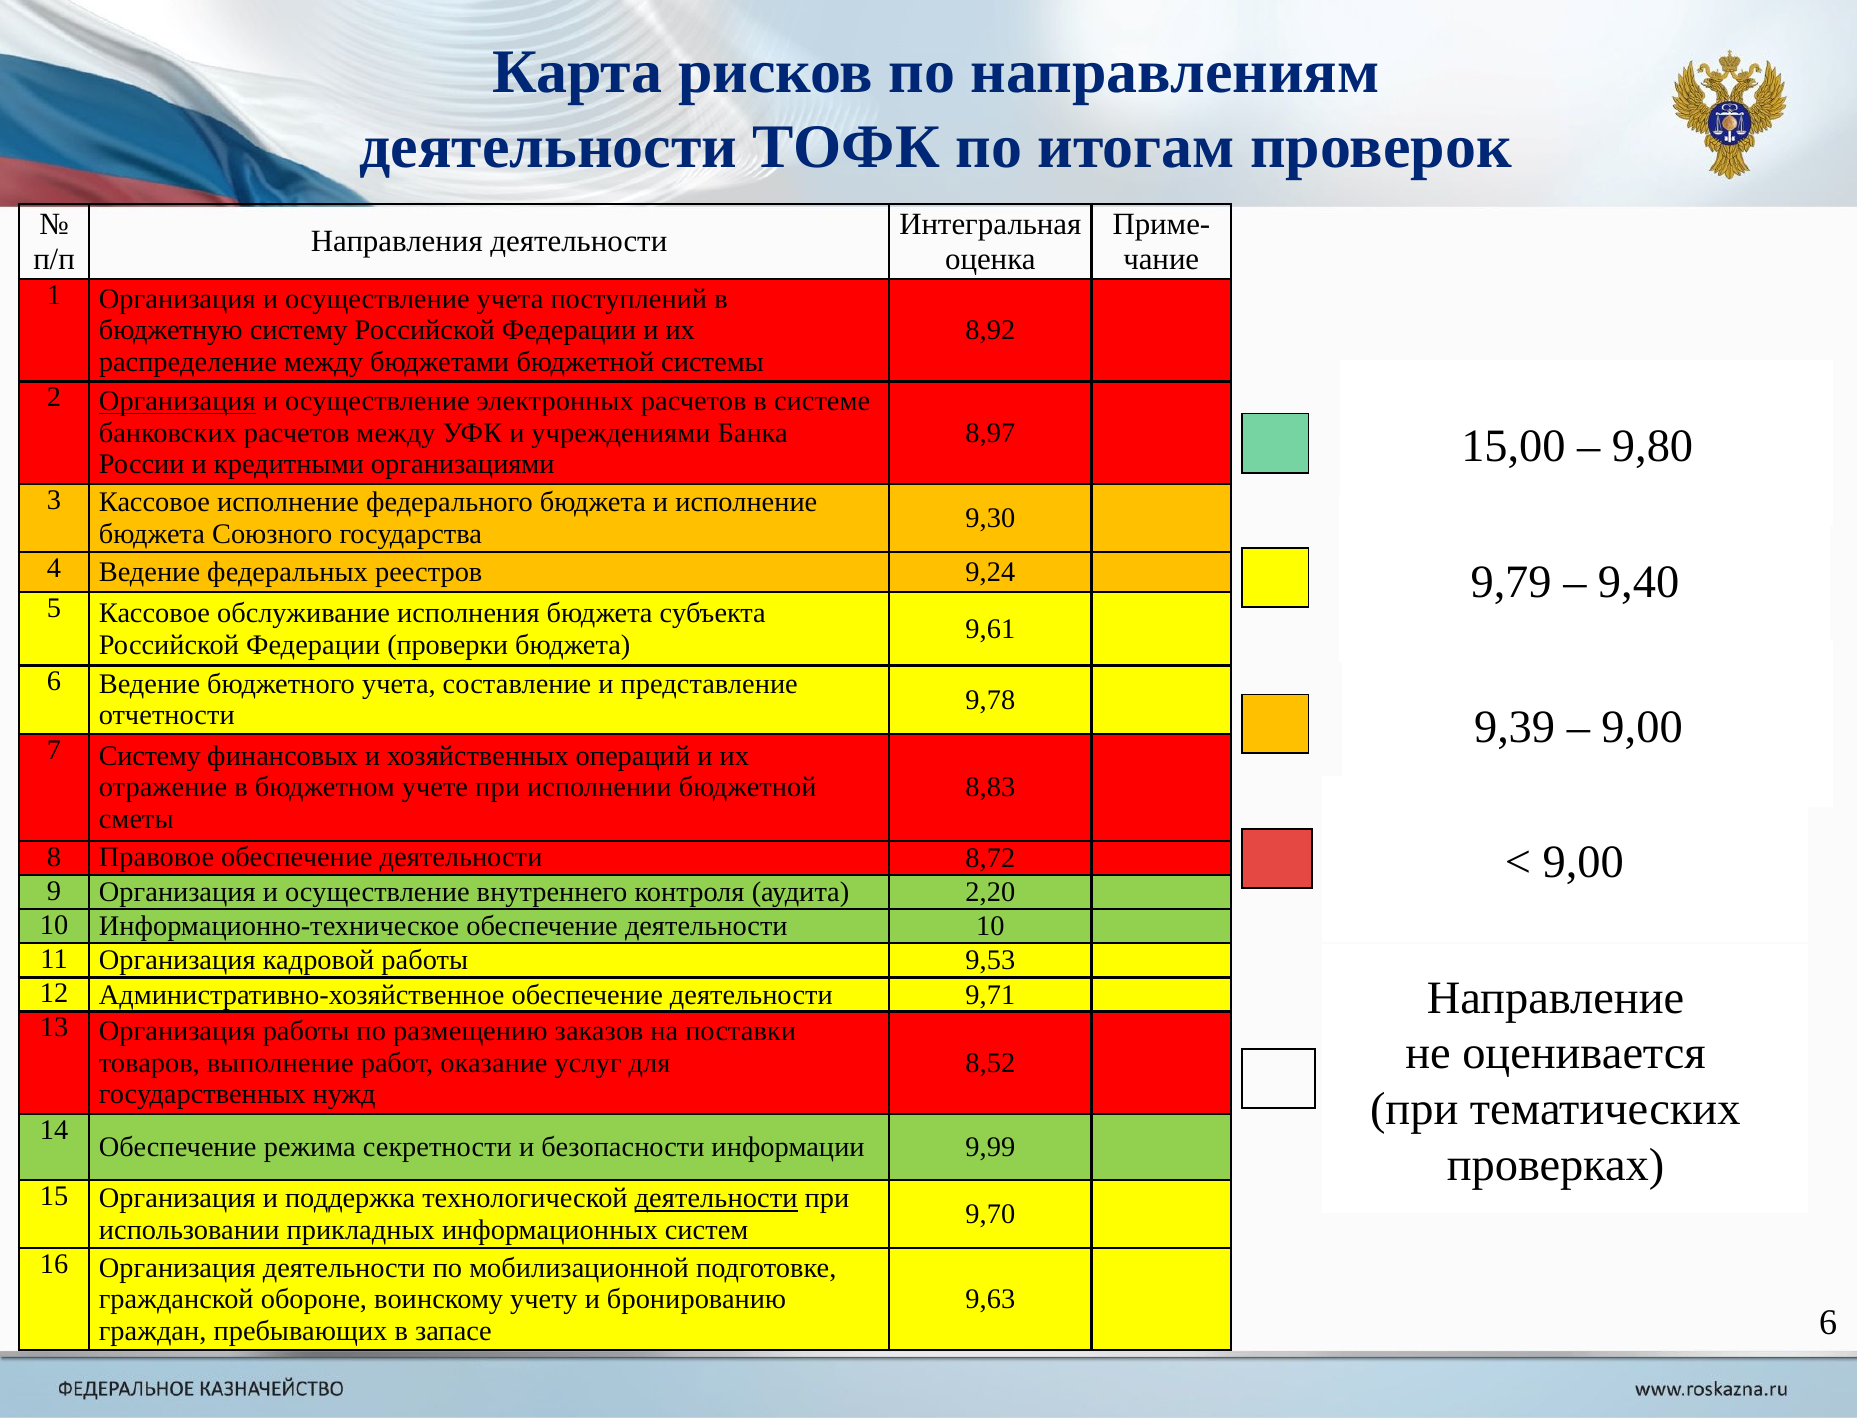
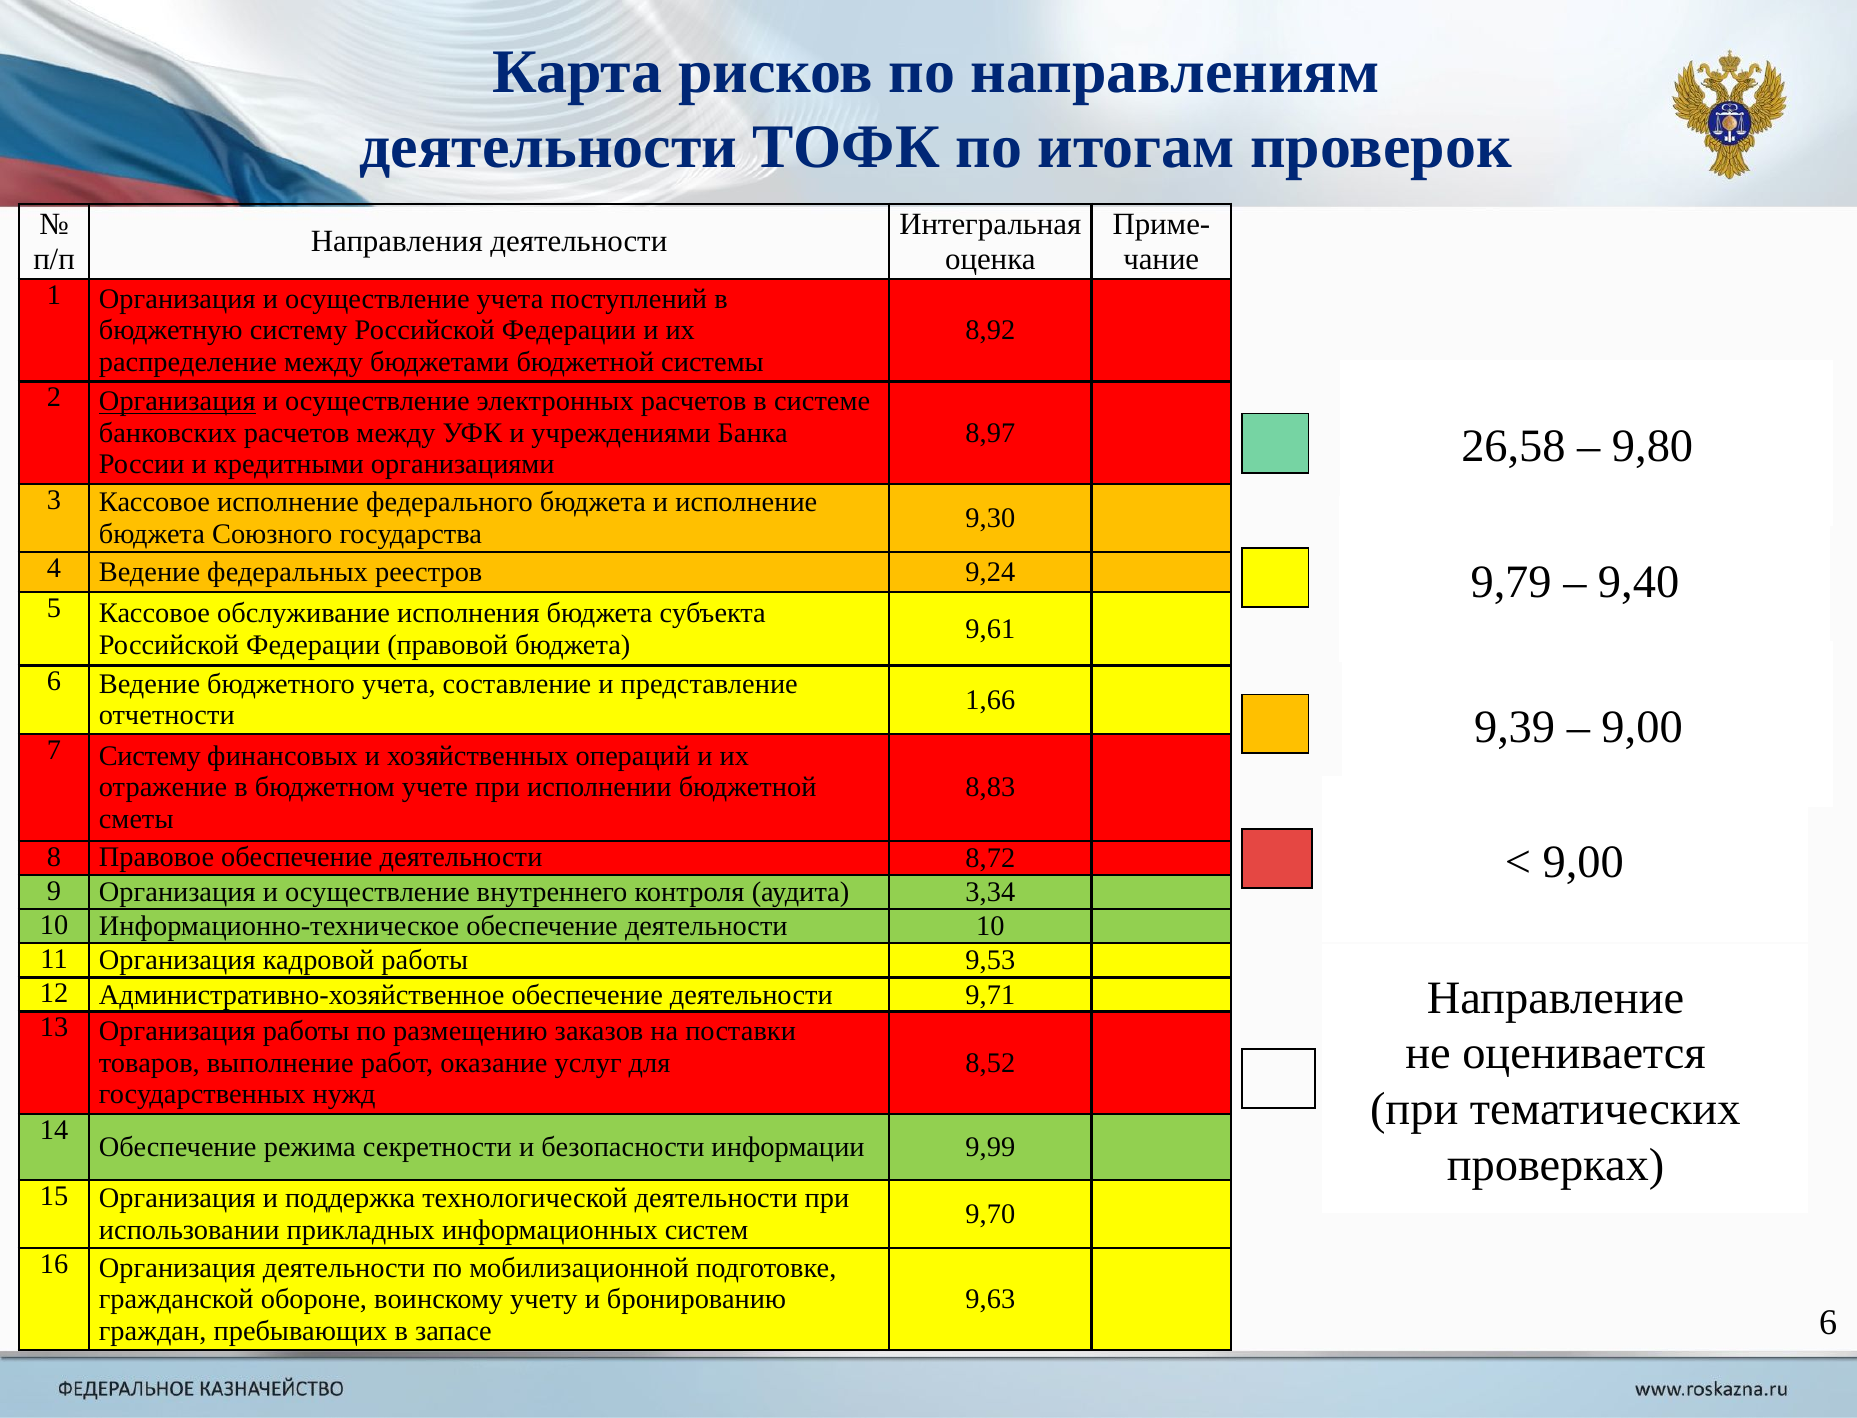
15,00: 15,00 -> 26,58
проверки: проверки -> правовой
9,78: 9,78 -> 1,66
2,20: 2,20 -> 3,34
деятельности at (716, 1199) underline: present -> none
